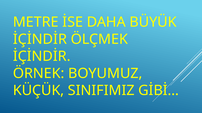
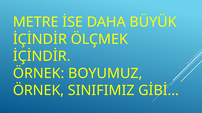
KÜÇÜK at (39, 91): KÜÇÜK -> ÖRNEK
